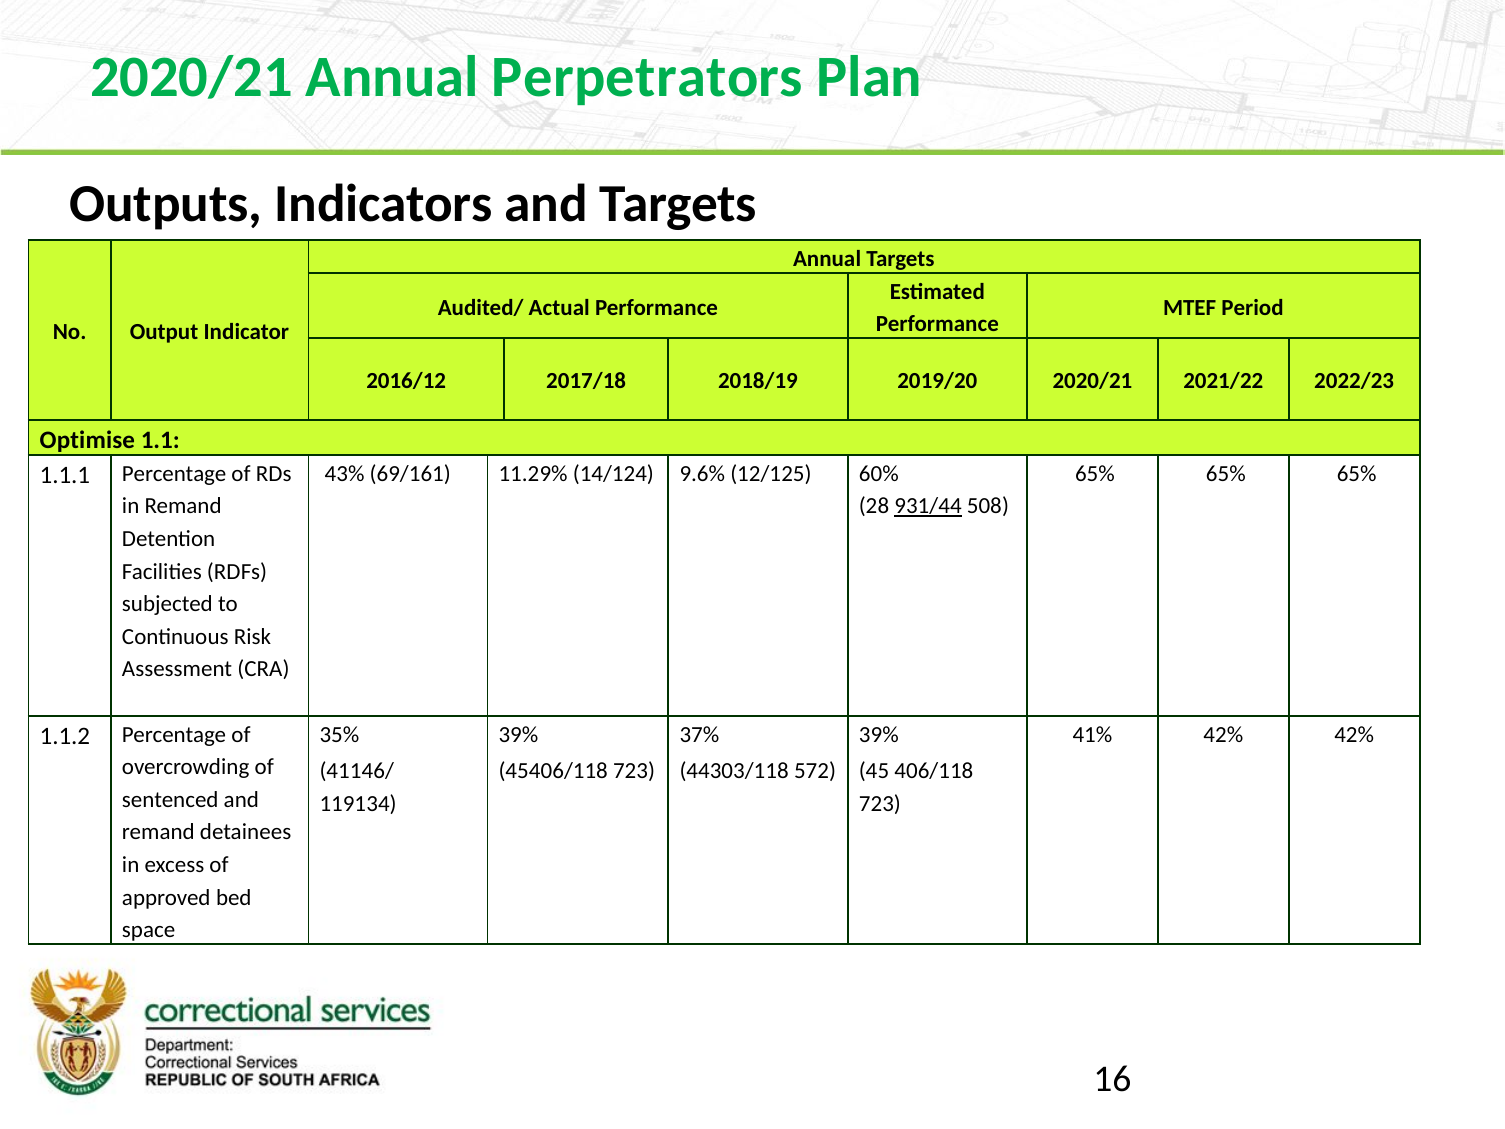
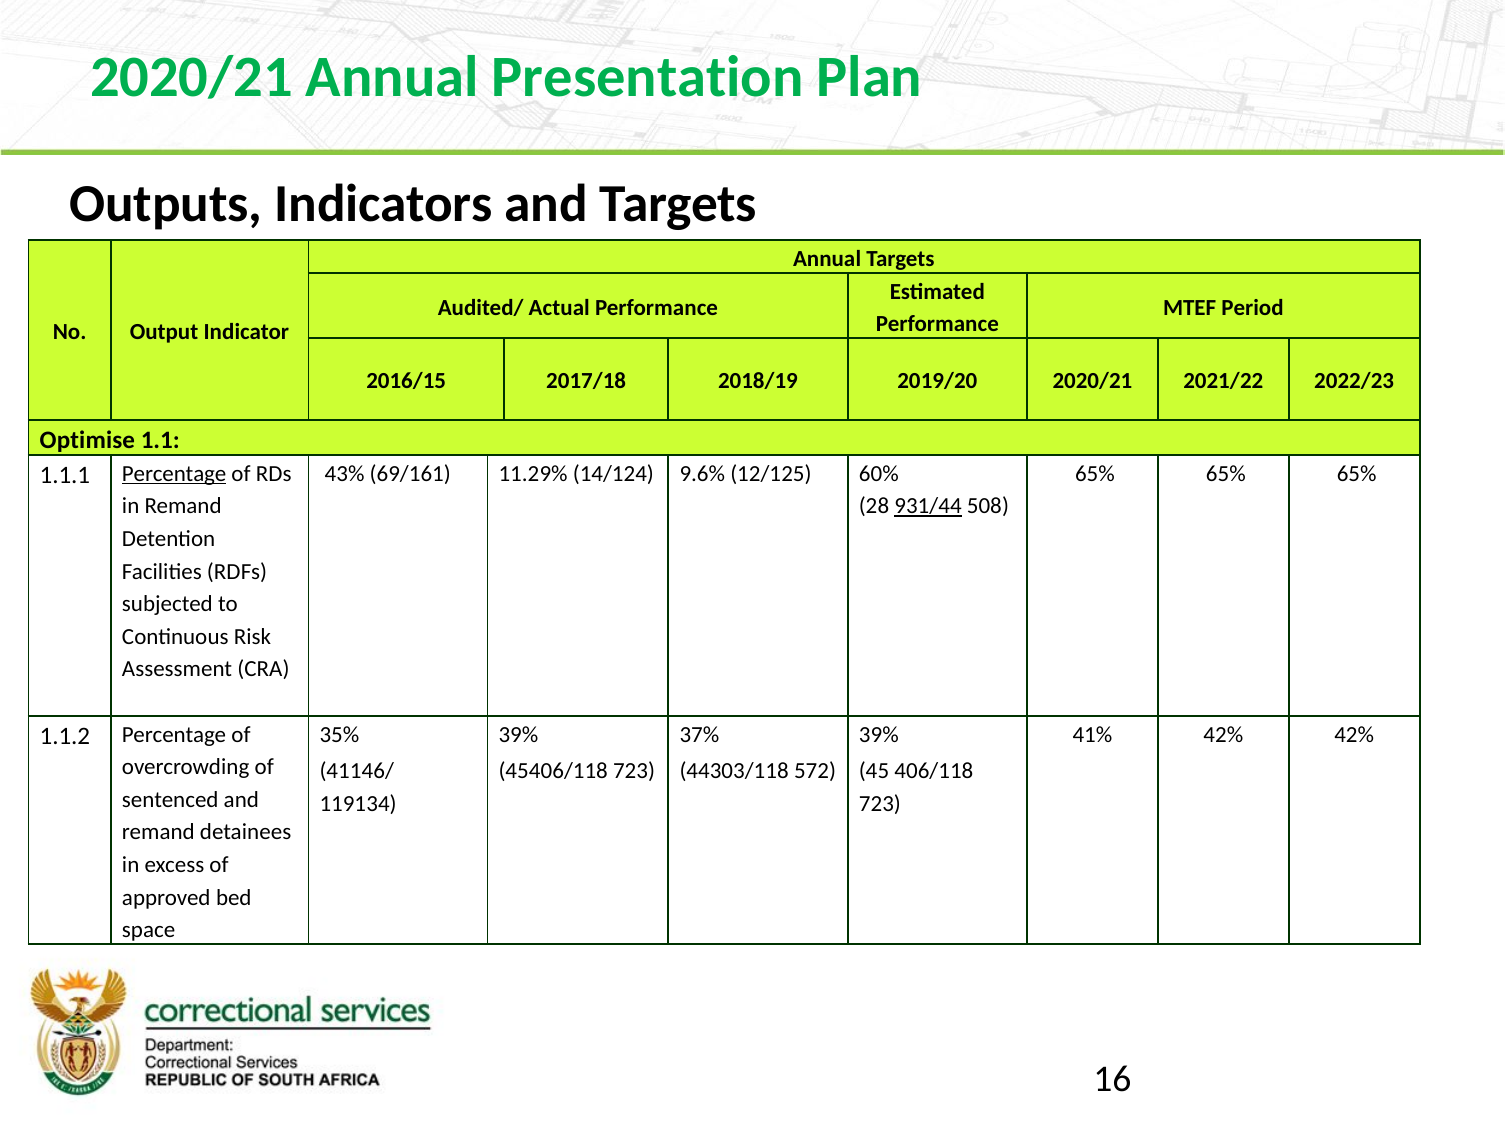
Perpetrators: Perpetrators -> Presentation
2016/12: 2016/12 -> 2016/15
Percentage at (174, 474) underline: none -> present
